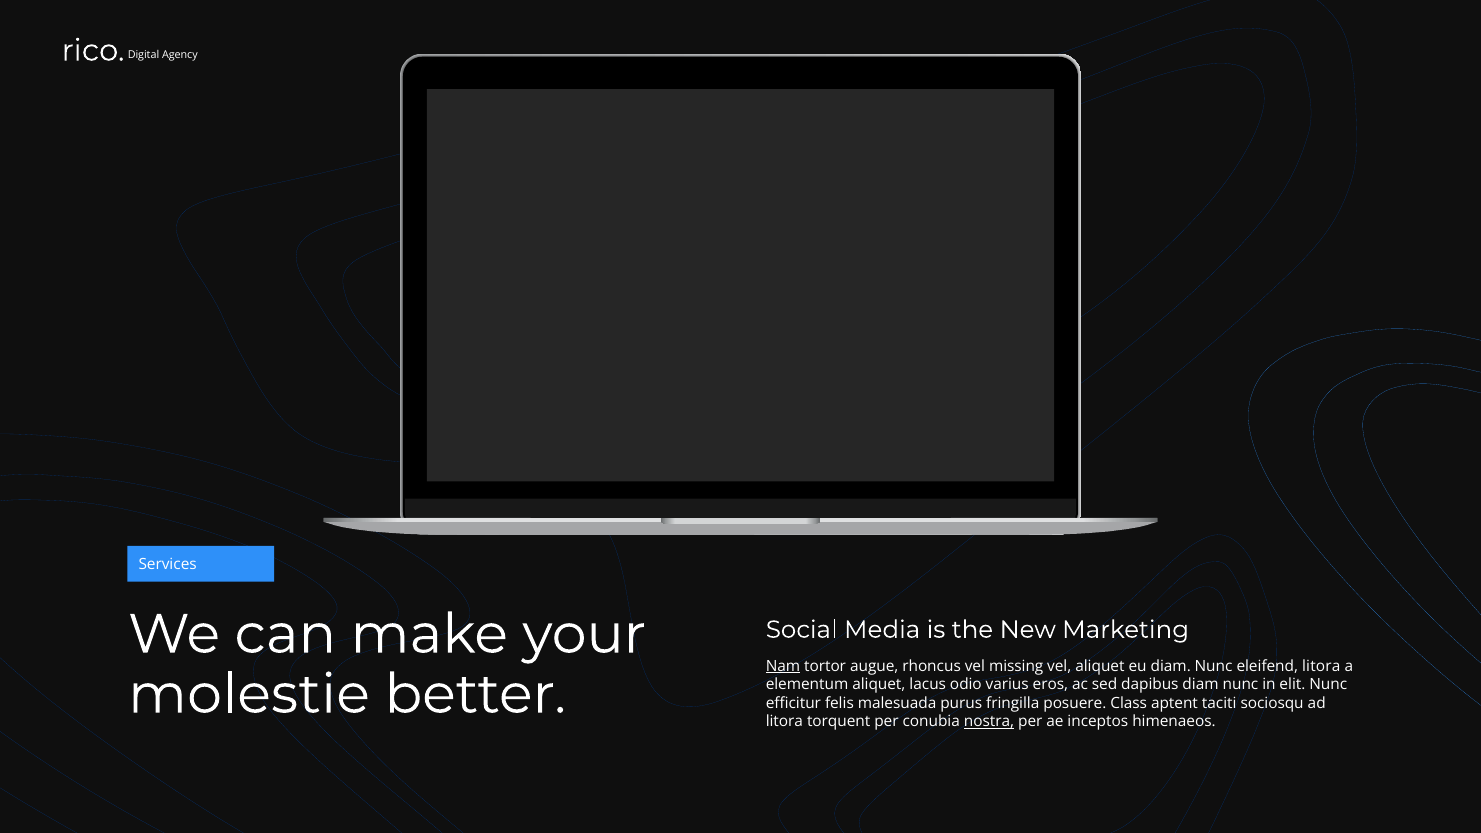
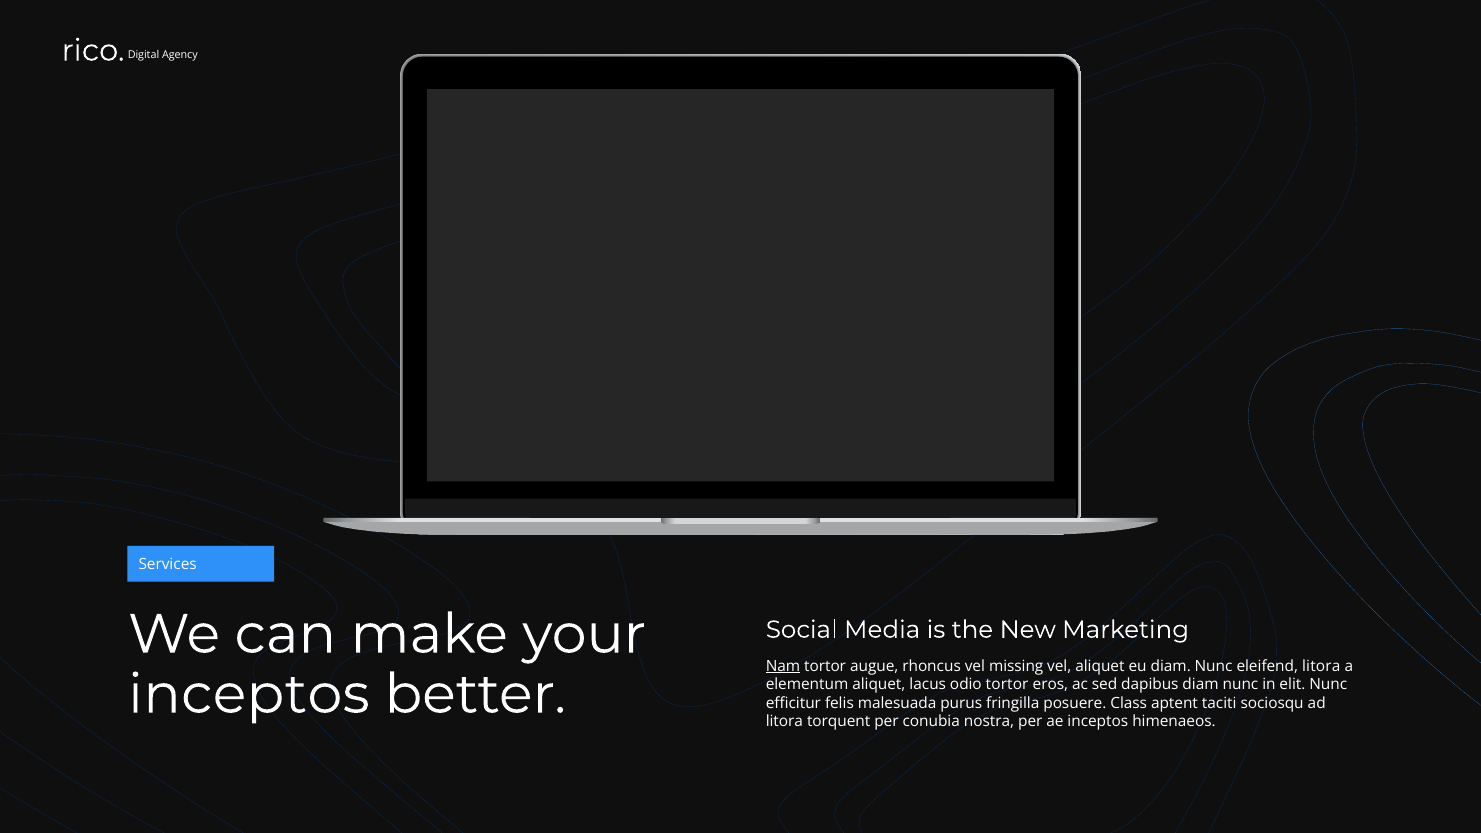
odio varius: varius -> tortor
molestie at (249, 694): molestie -> inceptos
nostra underline: present -> none
